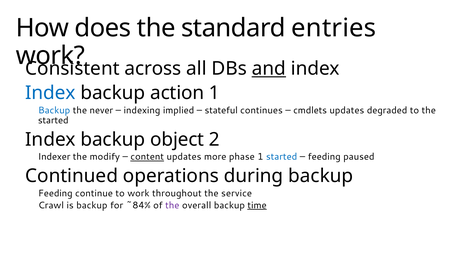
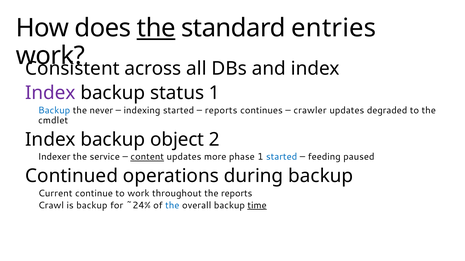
the at (156, 28) underline: none -> present
and underline: present -> none
Index at (50, 93) colour: blue -> purple
action: action -> status
indexing implied: implied -> started
stateful at (221, 110): stateful -> reports
cmdlets: cmdlets -> crawler
started at (53, 121): started -> cmdlet
modify: modify -> service
Feeding at (55, 194): Feeding -> Current
the service: service -> reports
~84%: ~84% -> ~24%
the at (172, 206) colour: purple -> blue
